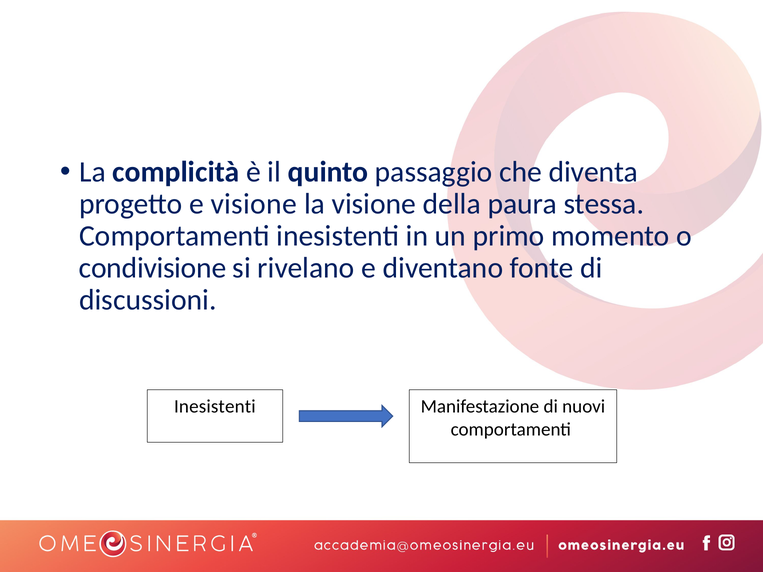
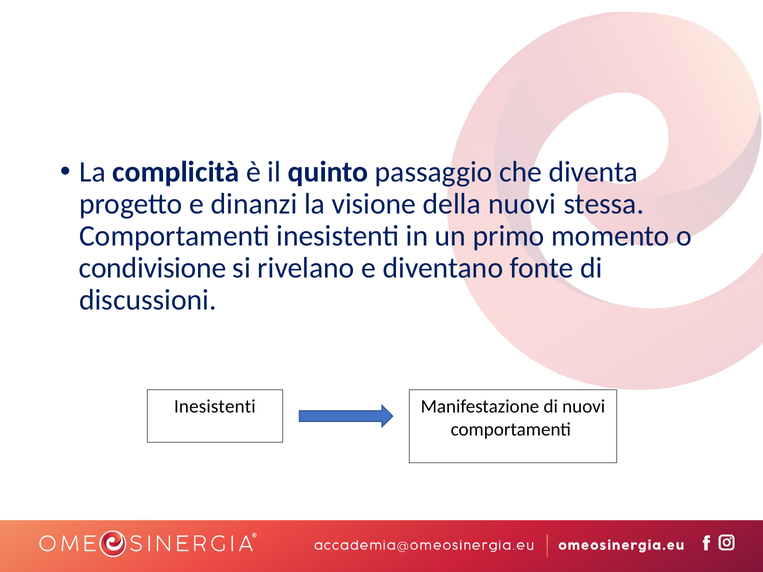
e visione: visione -> dinanzi
della paura: paura -> nuovi
